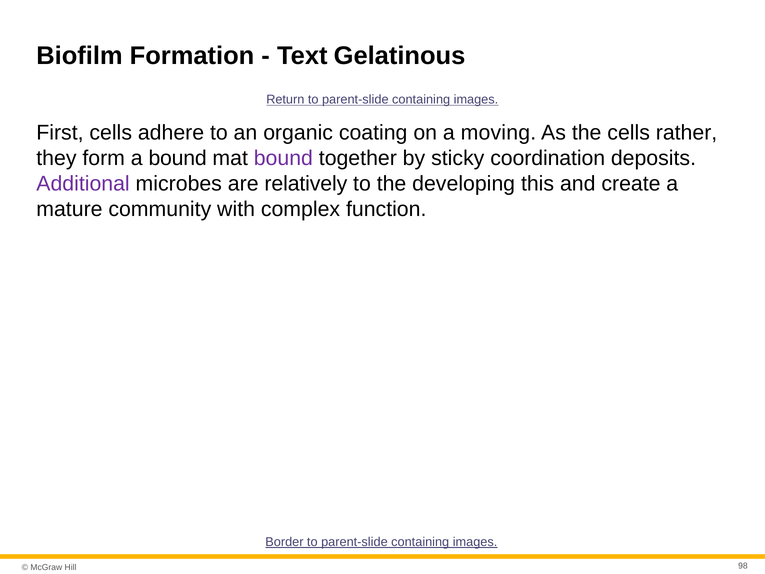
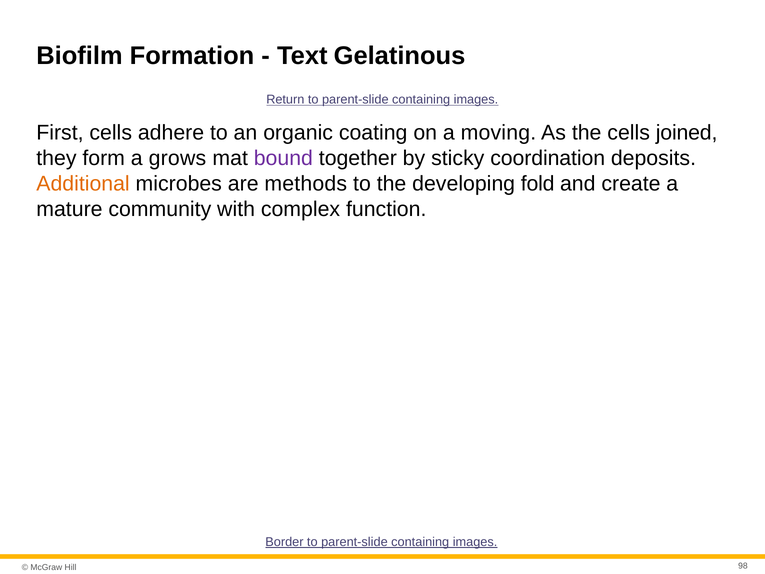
rather: rather -> joined
a bound: bound -> grows
Additional colour: purple -> orange
relatively: relatively -> methods
this: this -> fold
